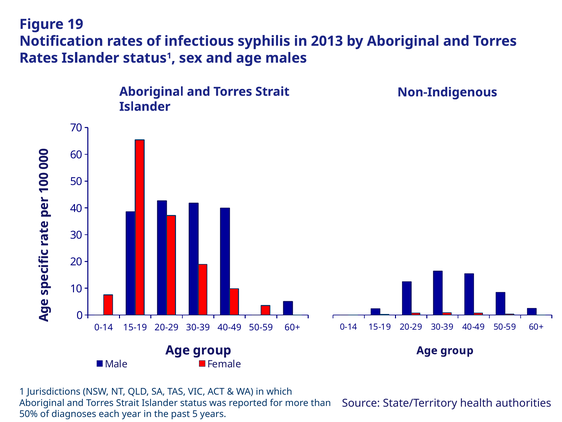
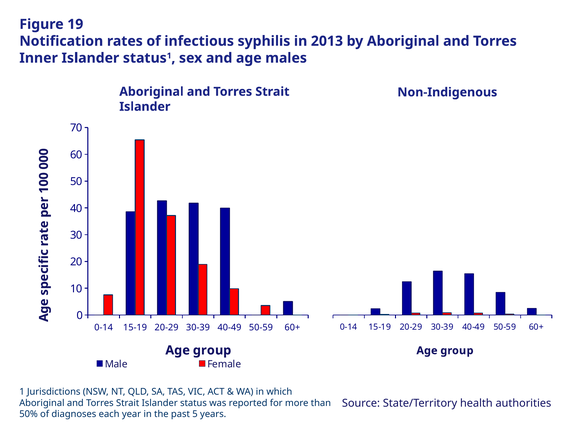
Rates at (39, 58): Rates -> Inner
